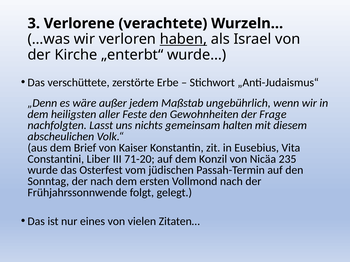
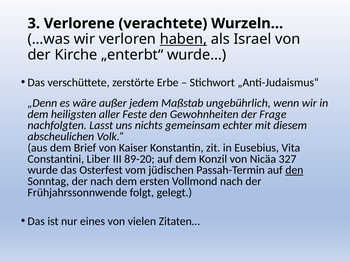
halten: halten -> echter
71-20: 71-20 -> 89-20
235: 235 -> 327
den at (294, 170) underline: none -> present
